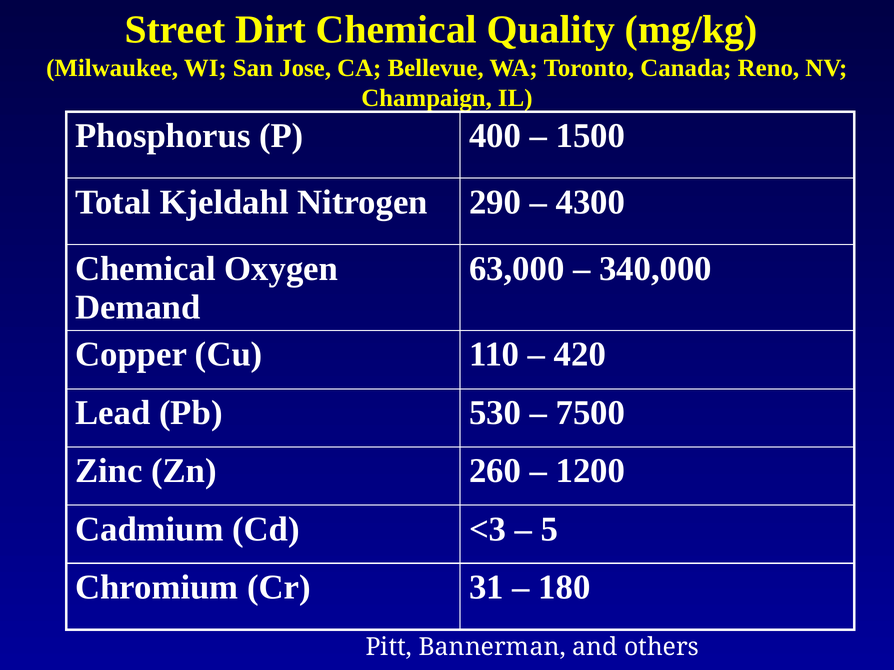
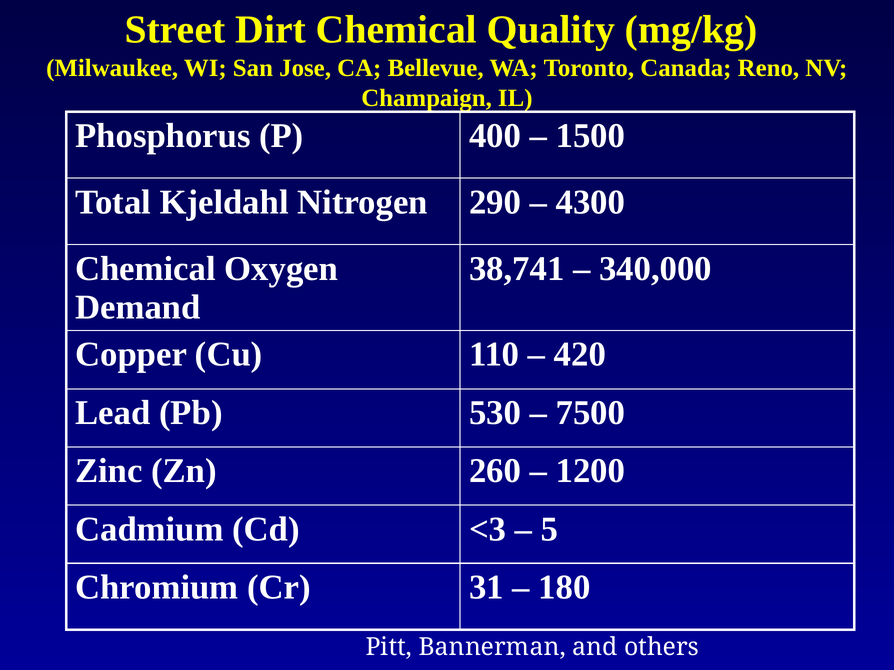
63,000: 63,000 -> 38,741
